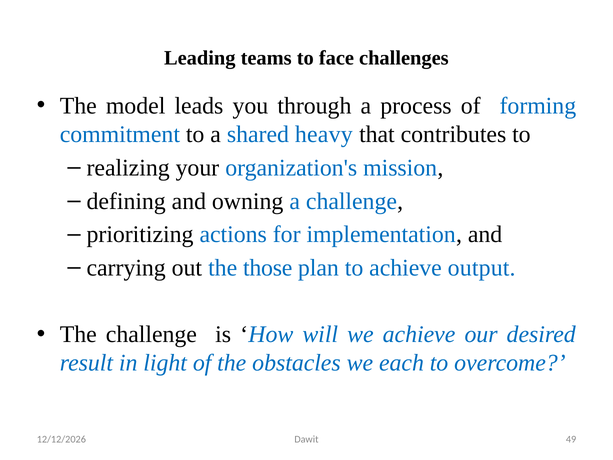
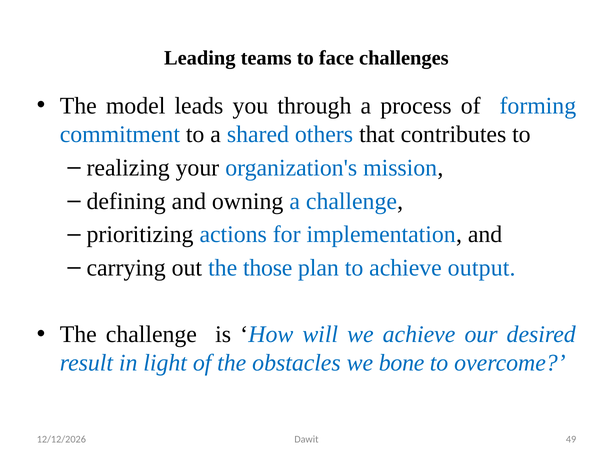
heavy: heavy -> others
each: each -> bone
